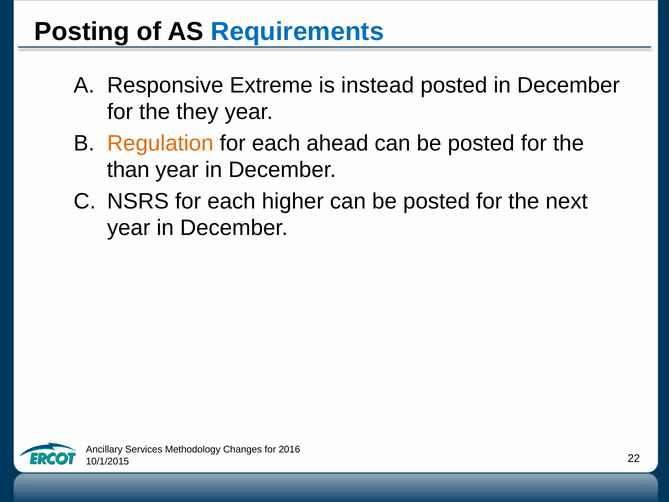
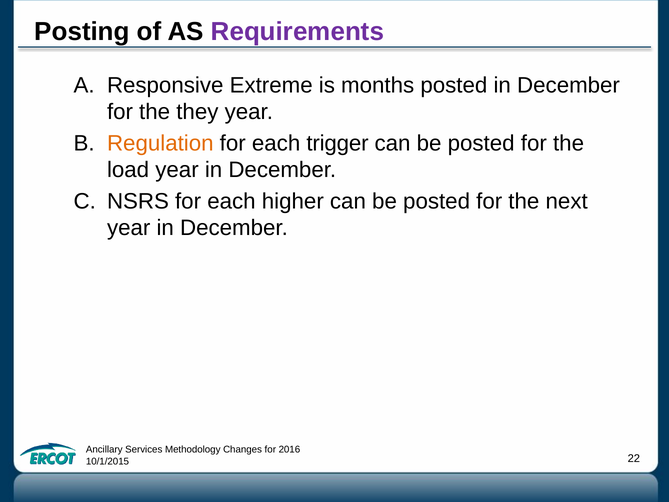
Requirements colour: blue -> purple
instead: instead -> months
ahead: ahead -> trigger
than: than -> load
